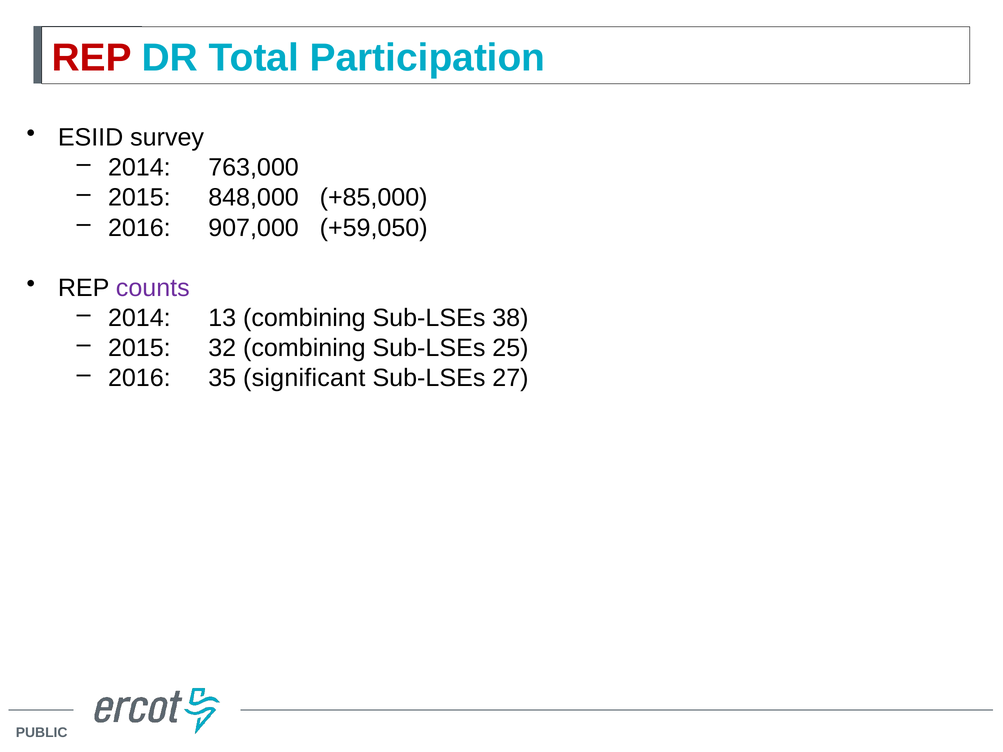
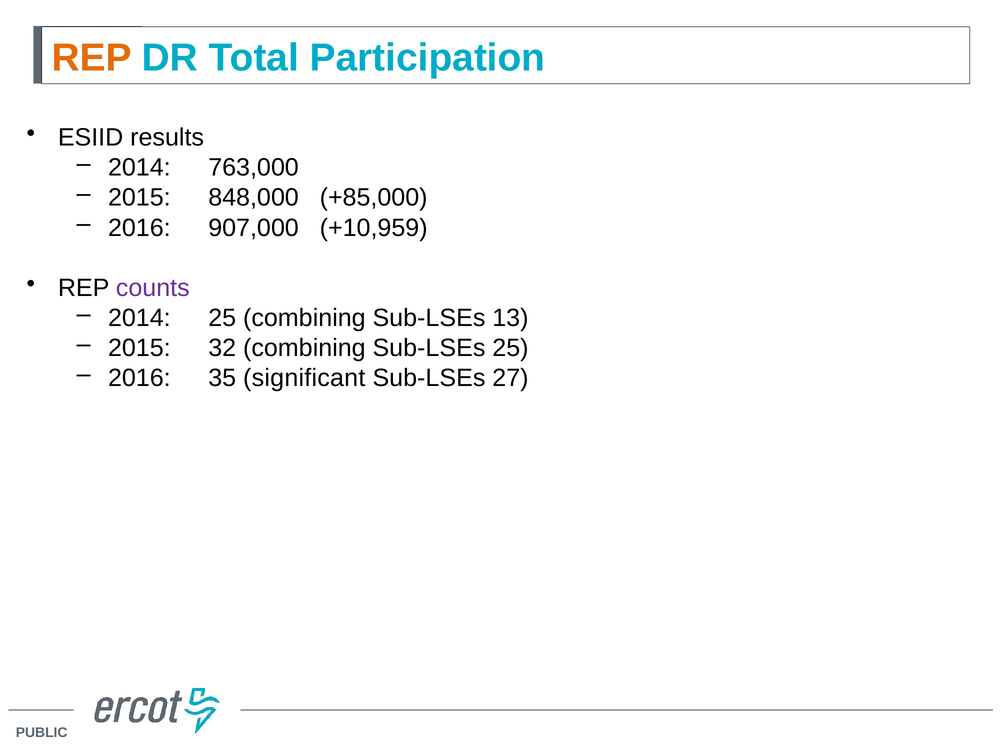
REP at (92, 58) colour: red -> orange
survey: survey -> results
+59,050: +59,050 -> +10,959
2014 13: 13 -> 25
38: 38 -> 13
